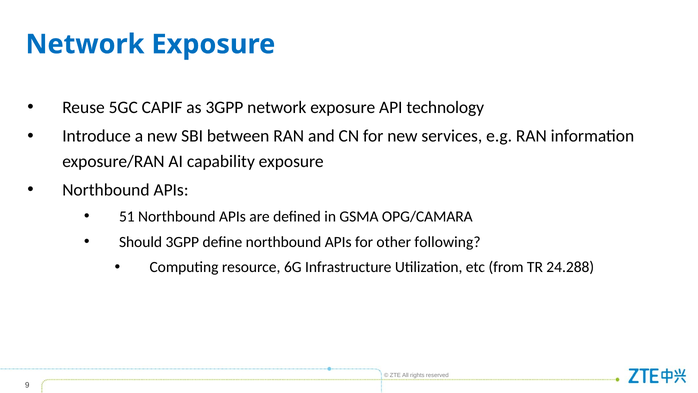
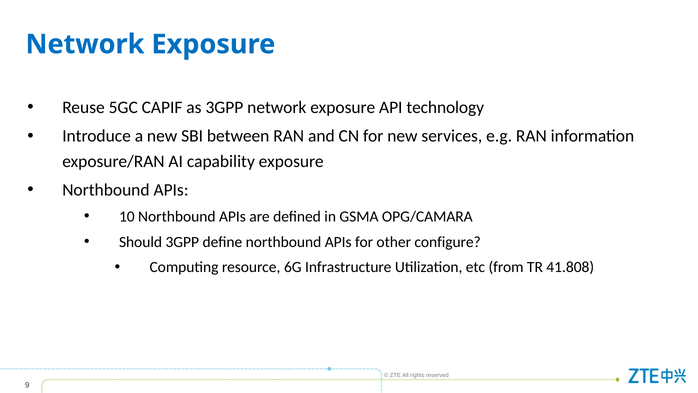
51: 51 -> 10
following: following -> configure
24.288: 24.288 -> 41.808
